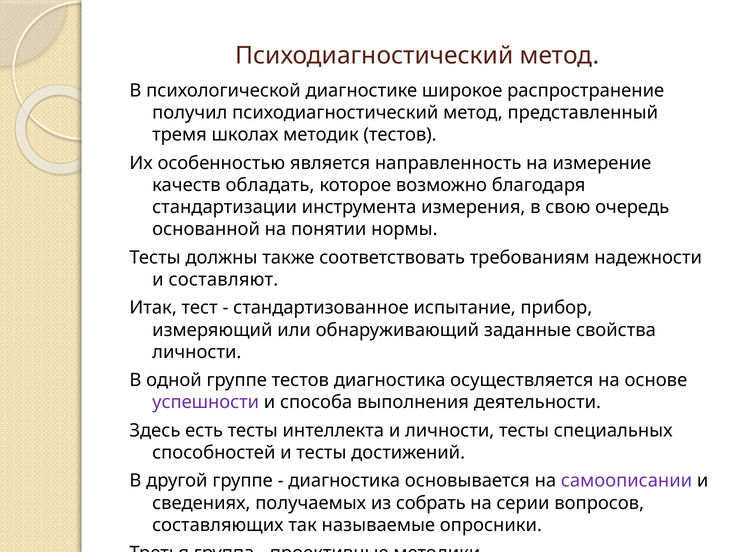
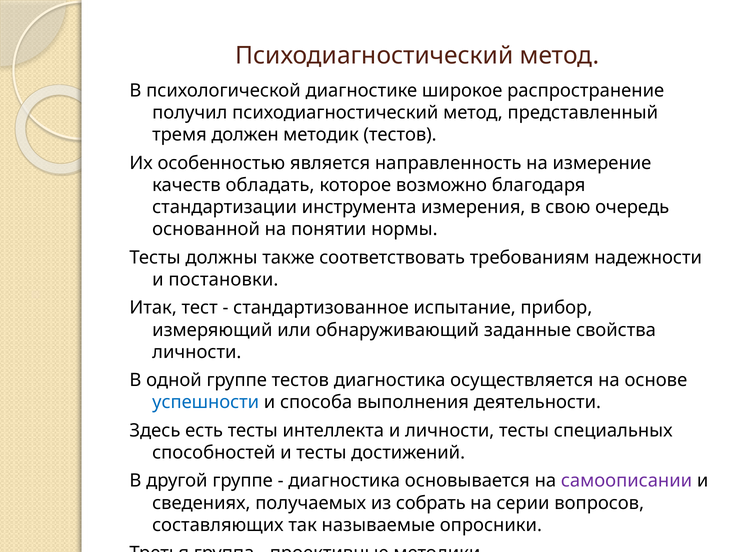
школах: школах -> должен
составляют: составляют -> постановки
успешности colour: purple -> blue
